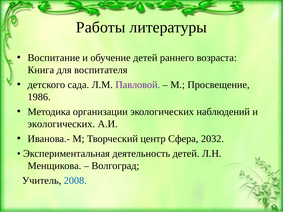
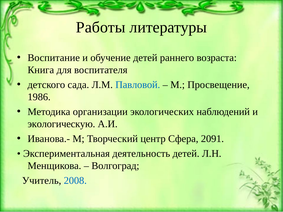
Павловой colour: purple -> blue
экологических at (61, 124): экологических -> экологическую
2032: 2032 -> 2091
